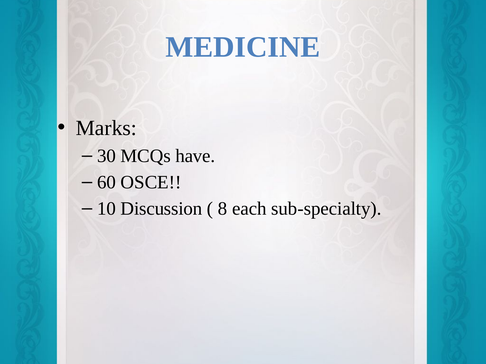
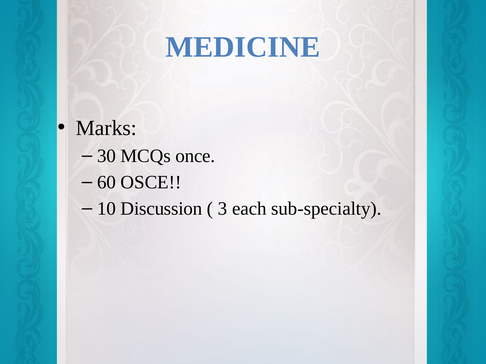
have: have -> once
8: 8 -> 3
